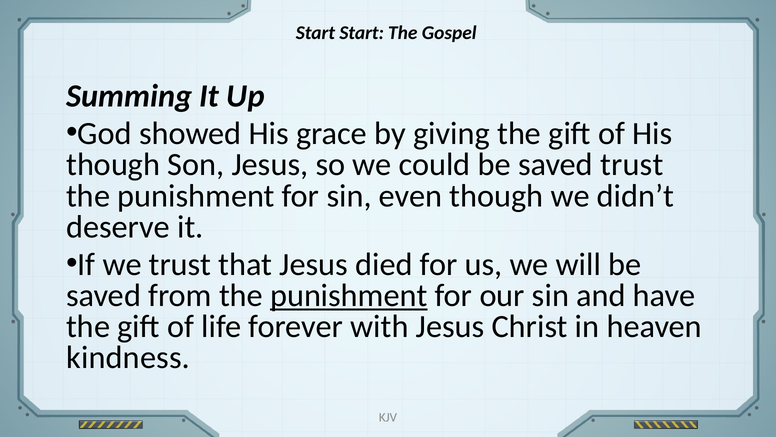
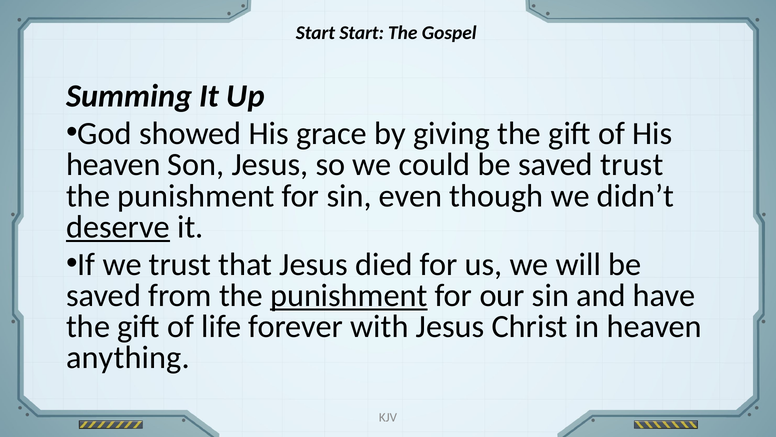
though at (113, 165): though -> heaven
deserve underline: none -> present
kindness: kindness -> anything
